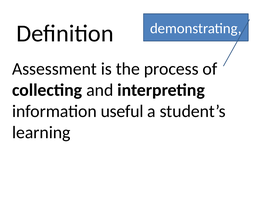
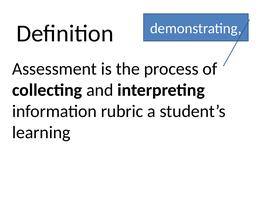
useful: useful -> rubric
